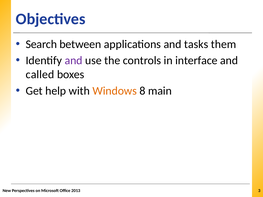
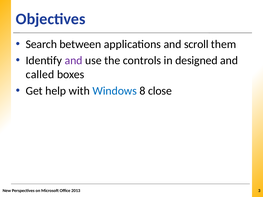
tasks: tasks -> scroll
interface: interface -> designed
Windows colour: orange -> blue
main: main -> close
